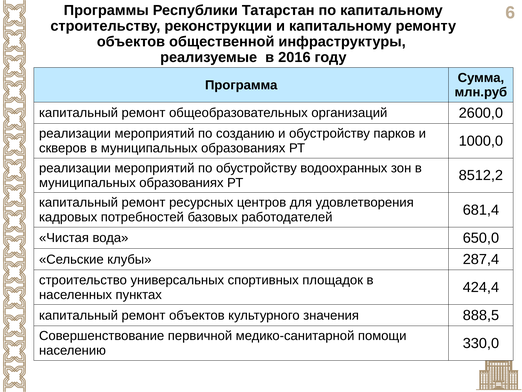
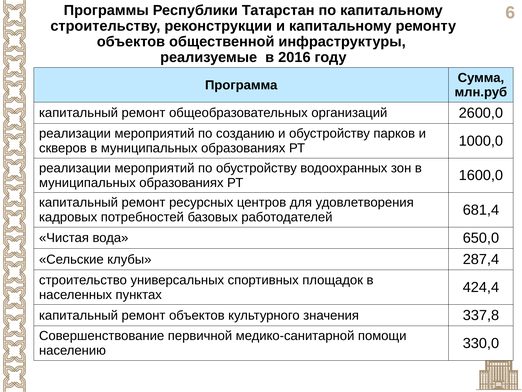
8512,2: 8512,2 -> 1600,0
888,5: 888,5 -> 337,8
